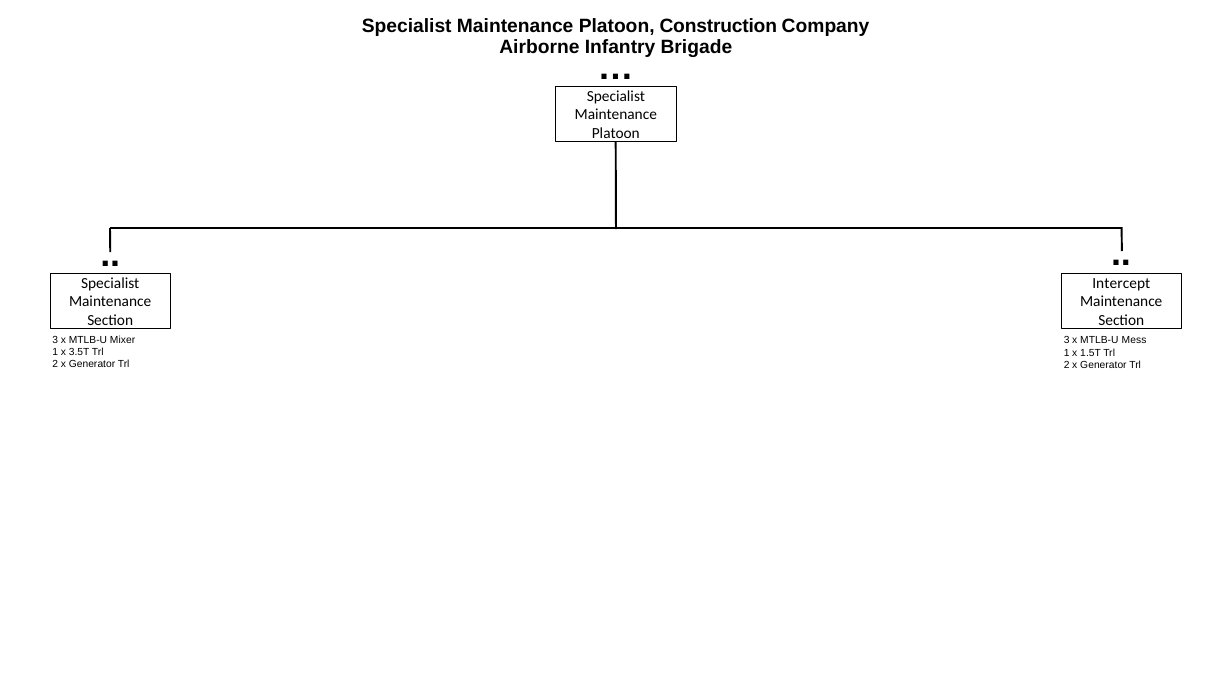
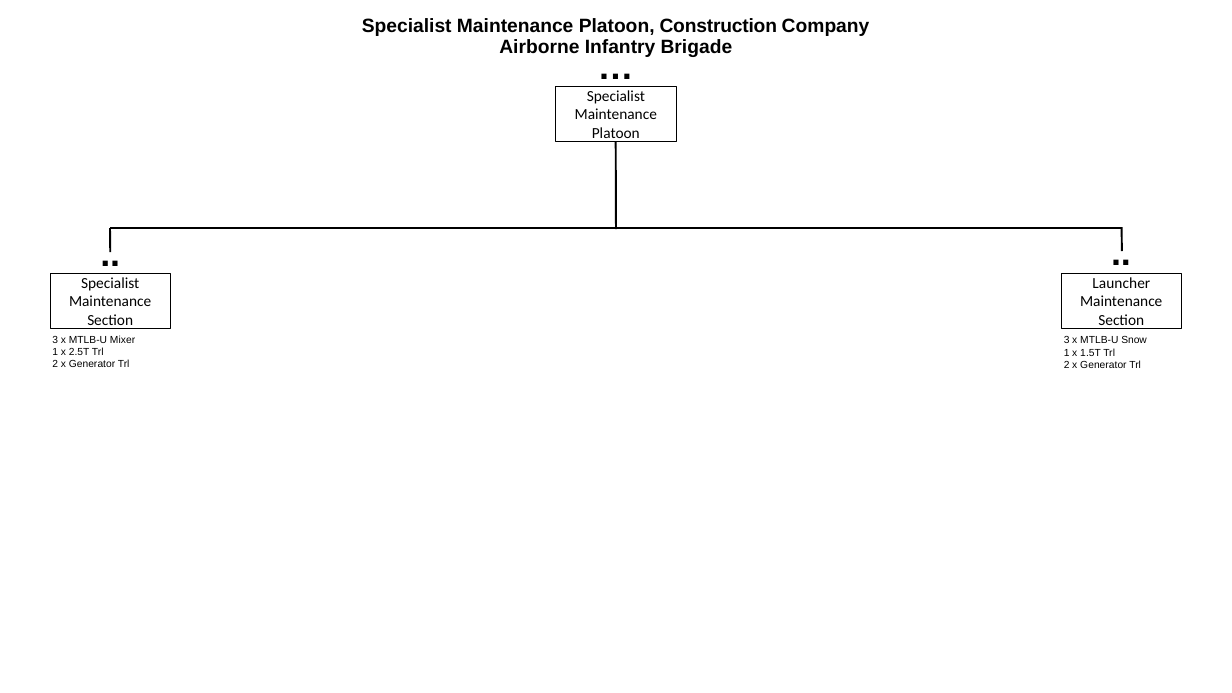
Intercept: Intercept -> Launcher
Mess: Mess -> Snow
3.5T: 3.5T -> 2.5T
